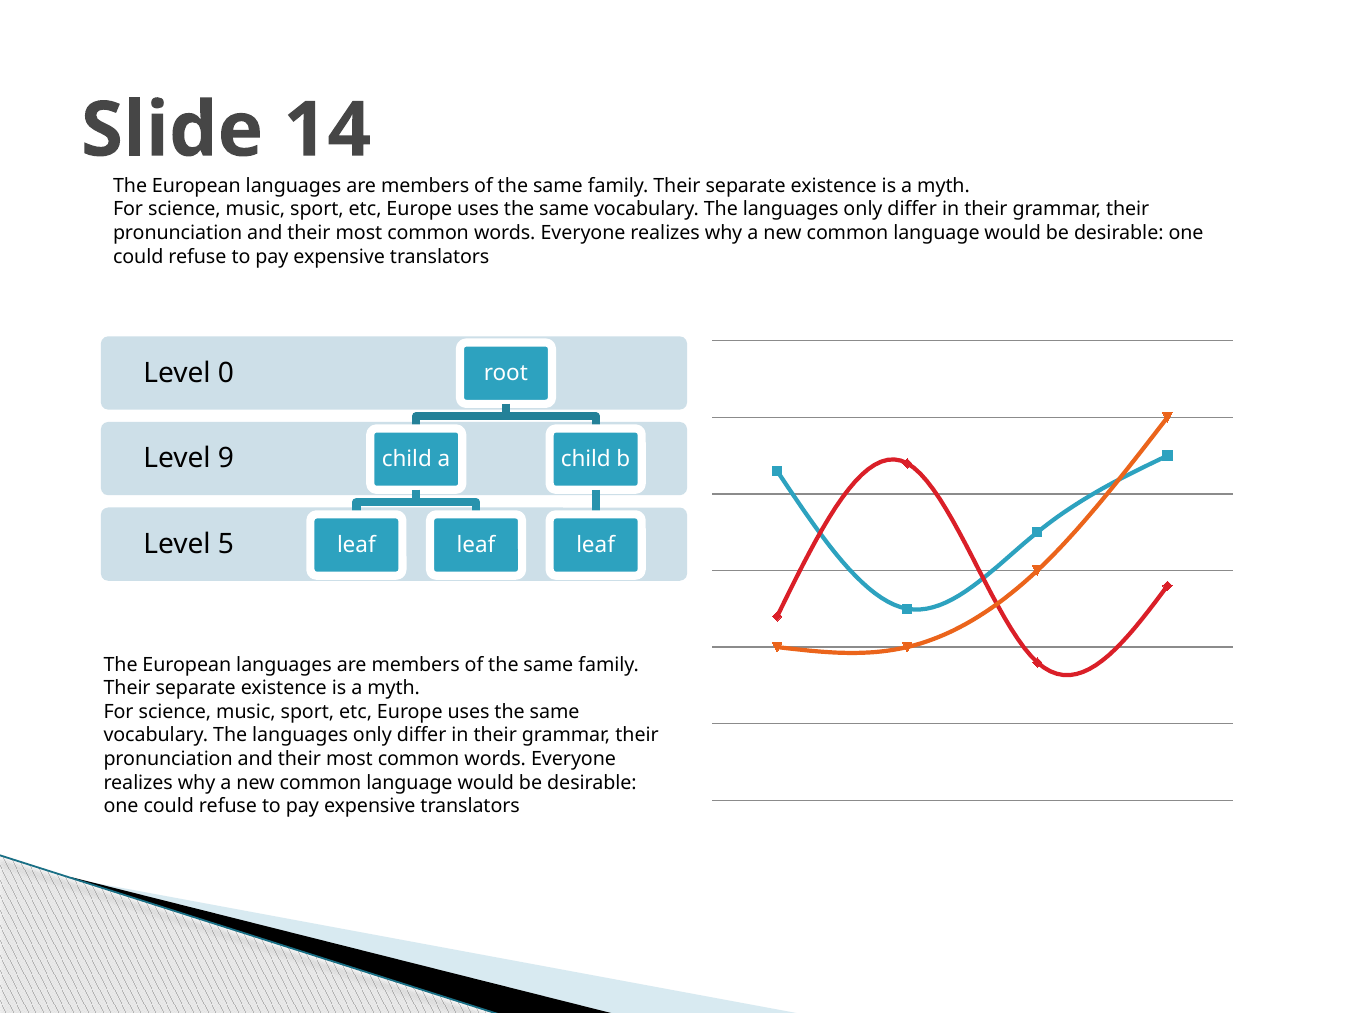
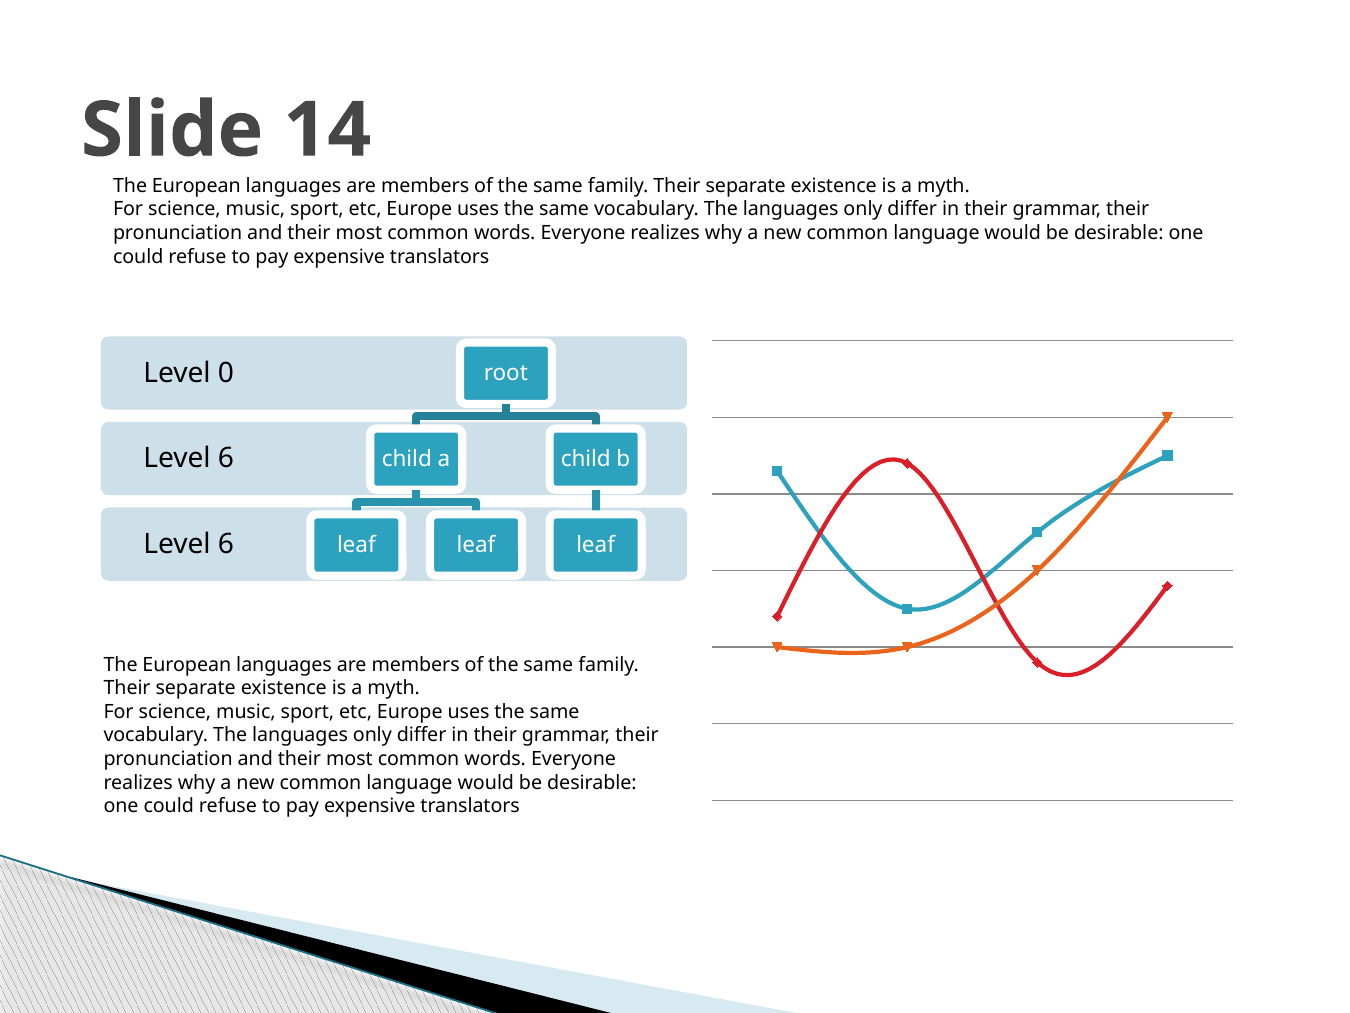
9 at (226, 458): 9 -> 6
5 at (226, 544): 5 -> 6
